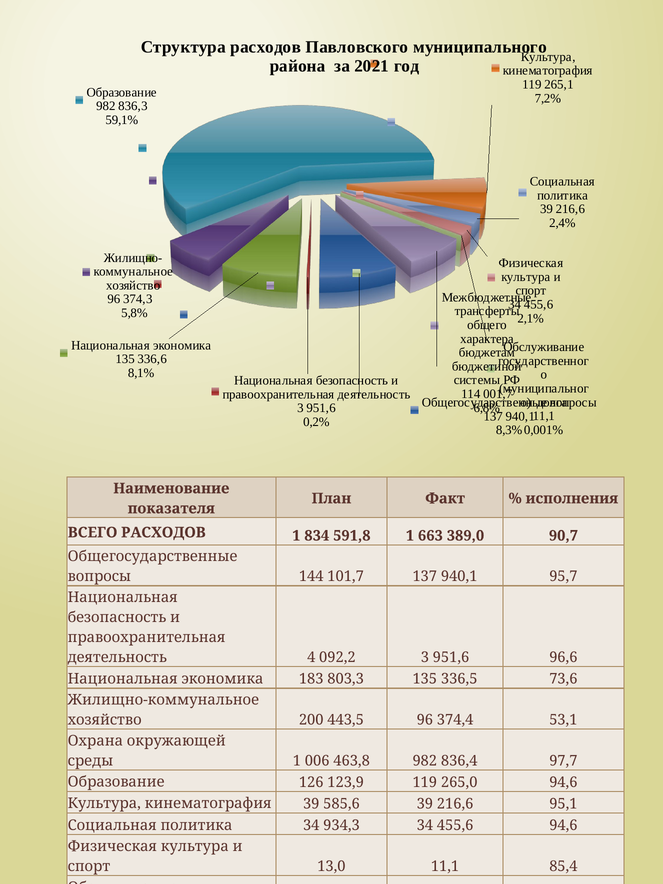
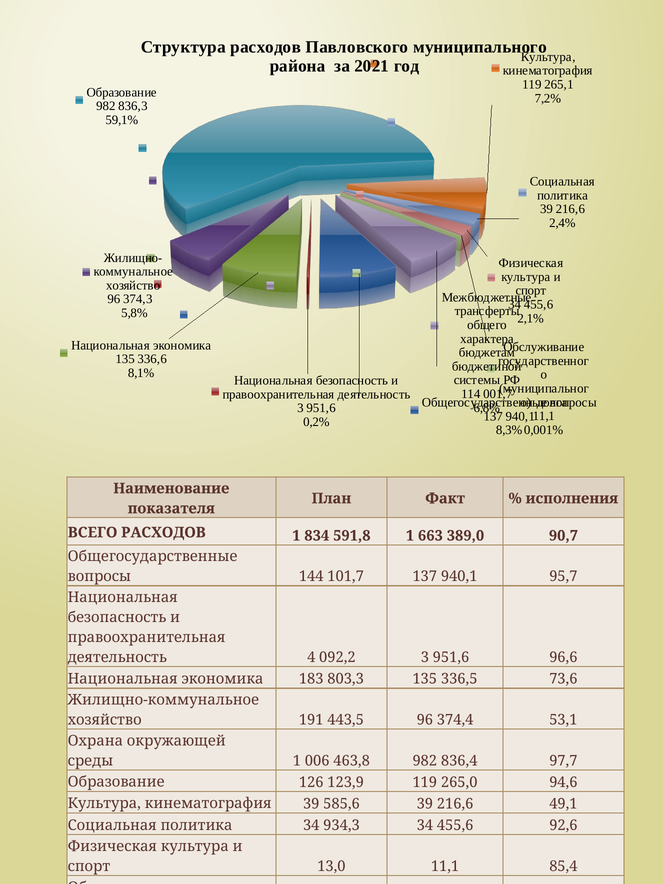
200: 200 -> 191
95,1: 95,1 -> 49,1
455,6 94,6: 94,6 -> 92,6
